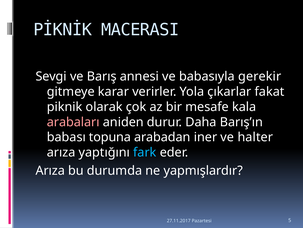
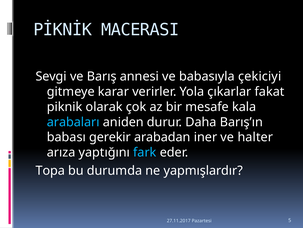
gerekir: gerekir -> çekiciyi
arabaları colour: pink -> light blue
topuna: topuna -> gerekir
Arıza at (50, 170): Arıza -> Topa
